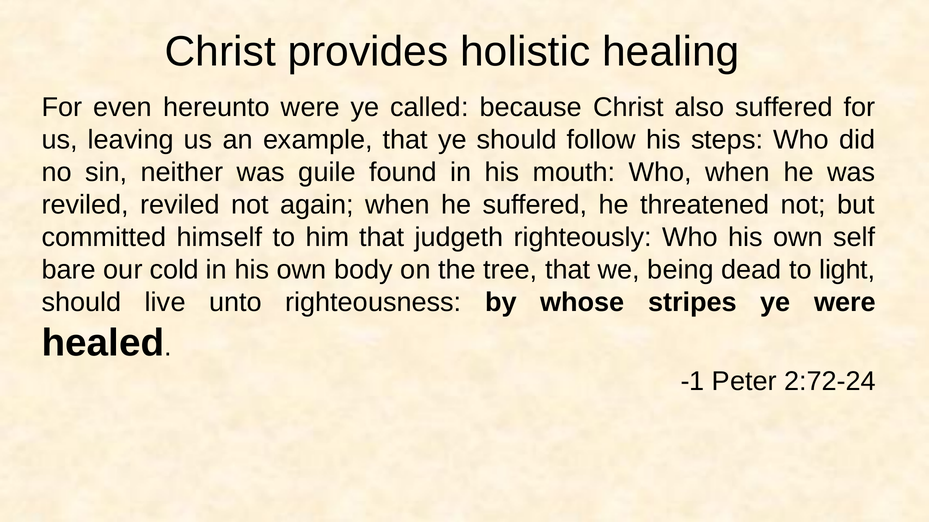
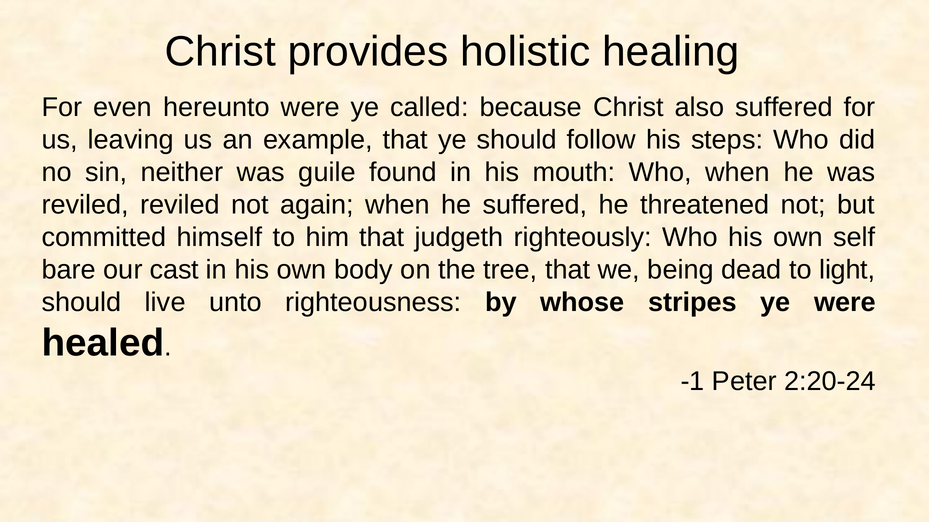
cold: cold -> cast
2:72-24: 2:72-24 -> 2:20-24
